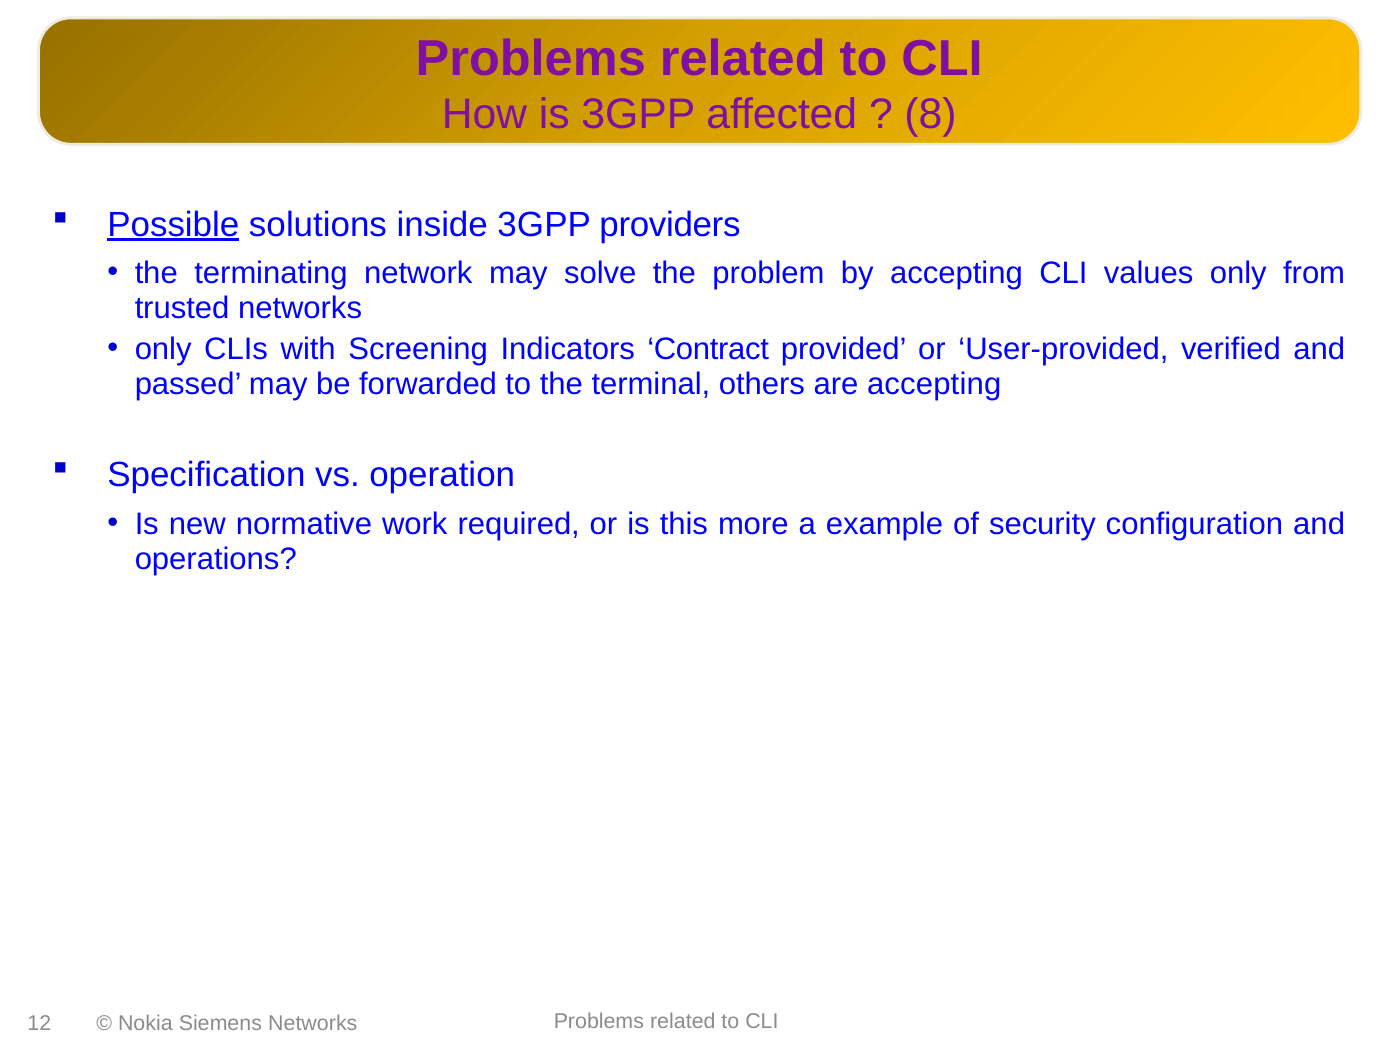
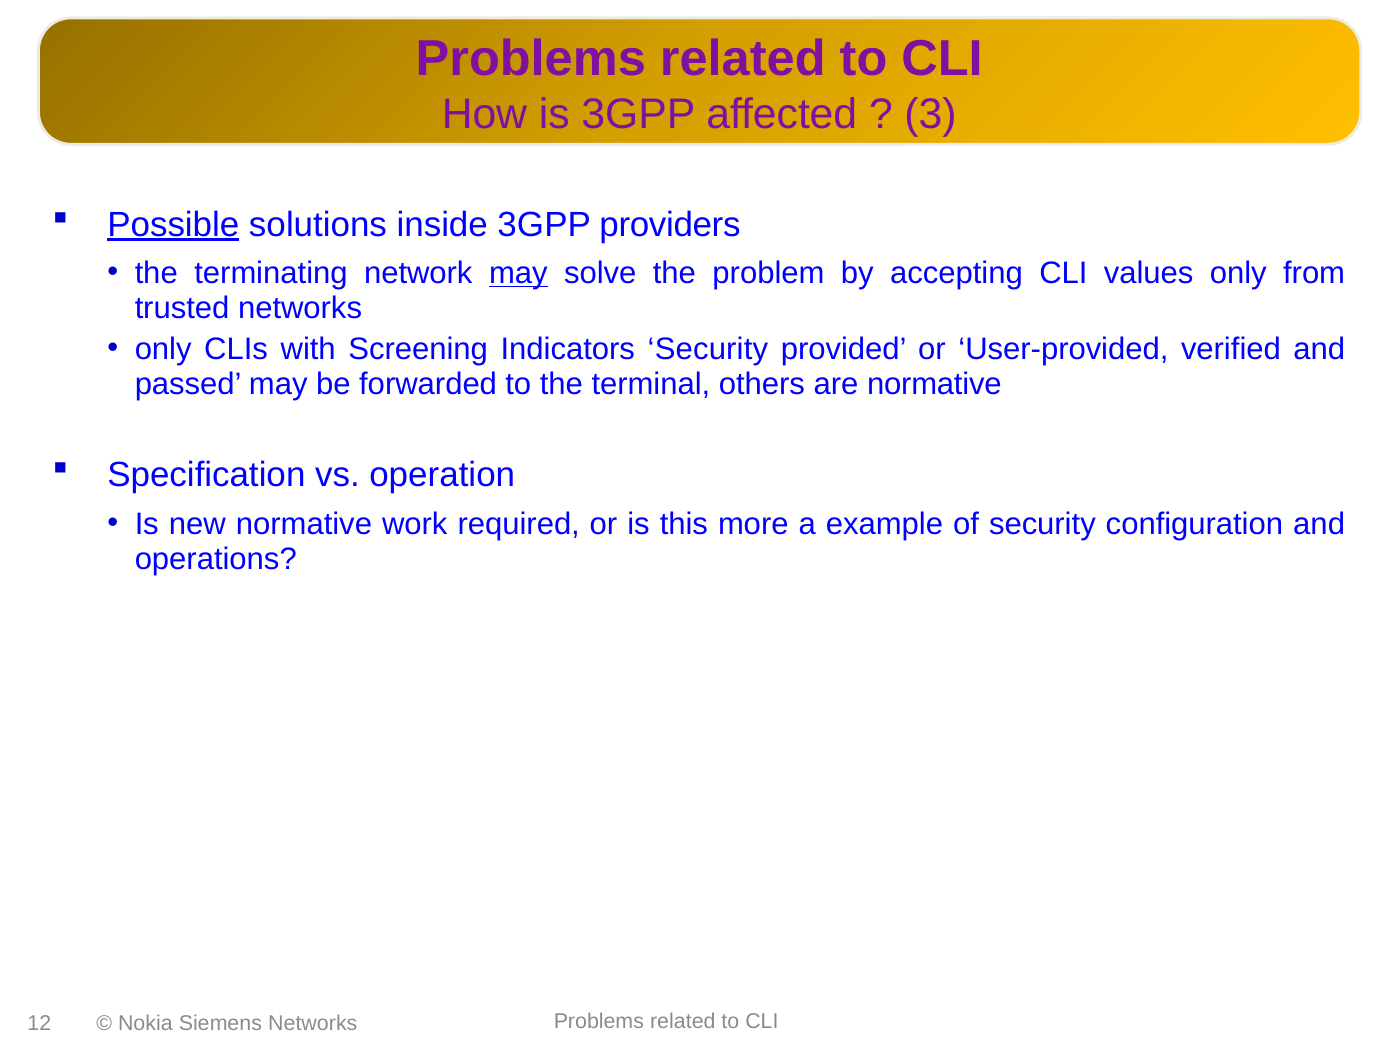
8: 8 -> 3
may at (518, 273) underline: none -> present
Indicators Contract: Contract -> Security
are accepting: accepting -> normative
